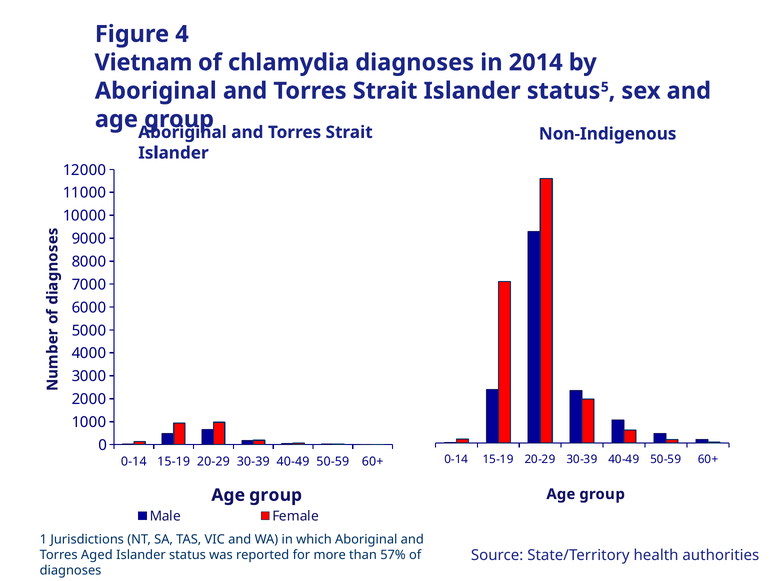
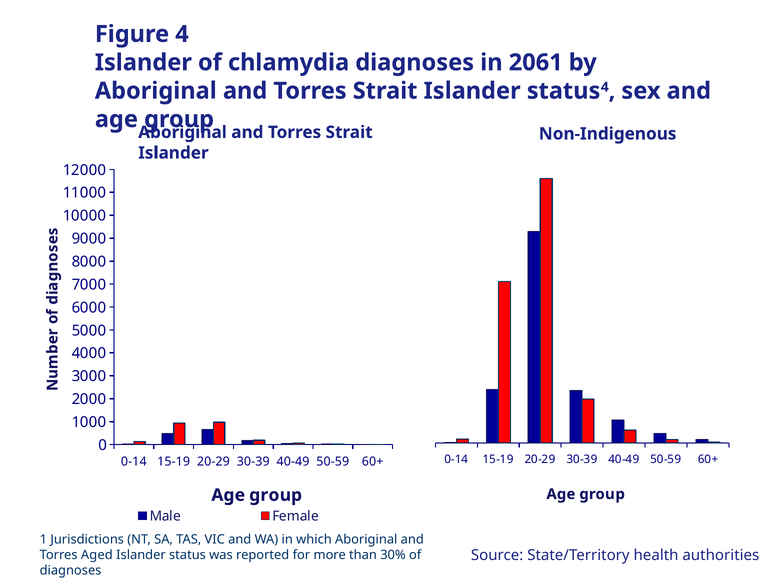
Vietnam at (143, 62): Vietnam -> Islander
2014: 2014 -> 2061
status 5: 5 -> 4
57%: 57% -> 30%
